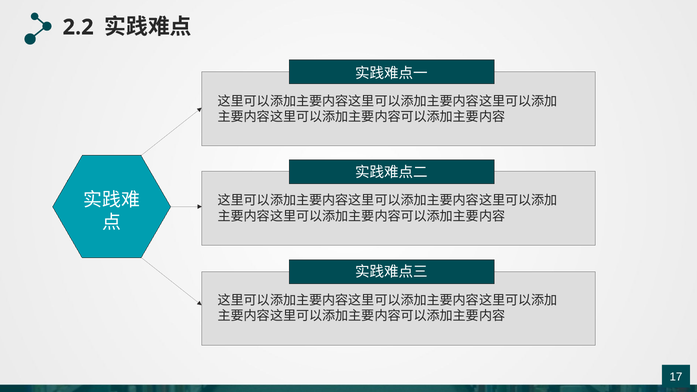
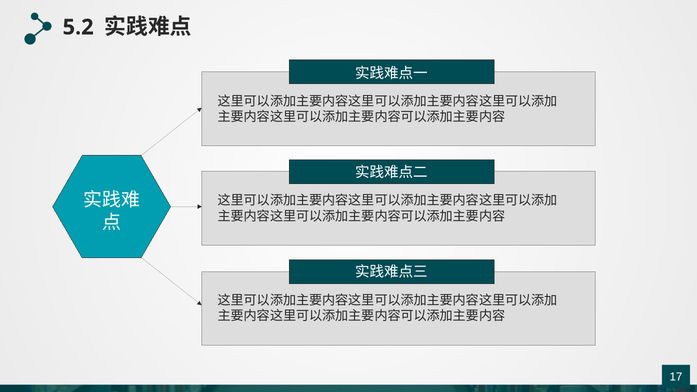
2.2: 2.2 -> 5.2
